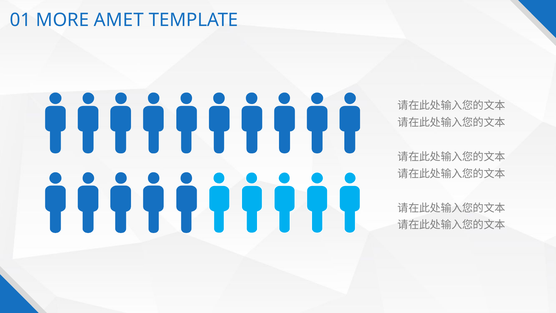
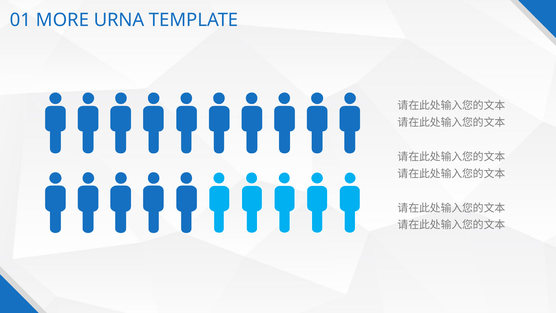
AMET: AMET -> URNA
